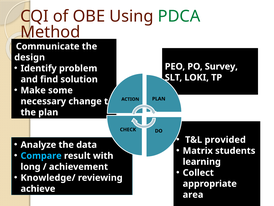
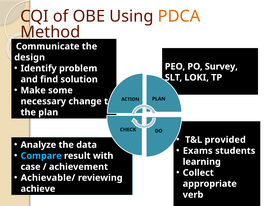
PDCA colour: green -> orange
Matrix: Matrix -> Exams
long: long -> case
Knowledge/: Knowledge/ -> Achievable/
area: area -> verb
